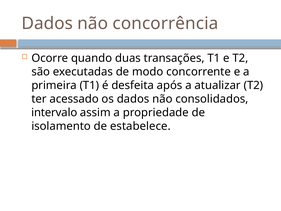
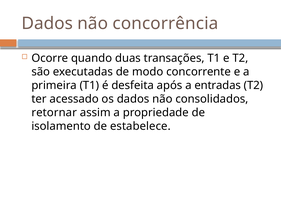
atualizar: atualizar -> entradas
intervalo: intervalo -> retornar
